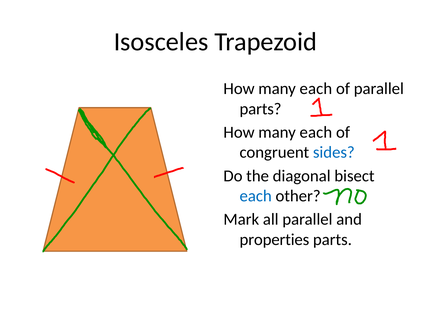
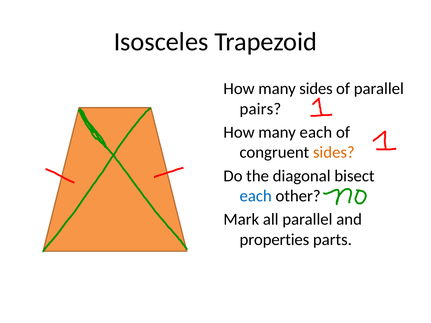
each at (316, 89): each -> sides
parts at (261, 109): parts -> pairs
sides at (334, 153) colour: blue -> orange
